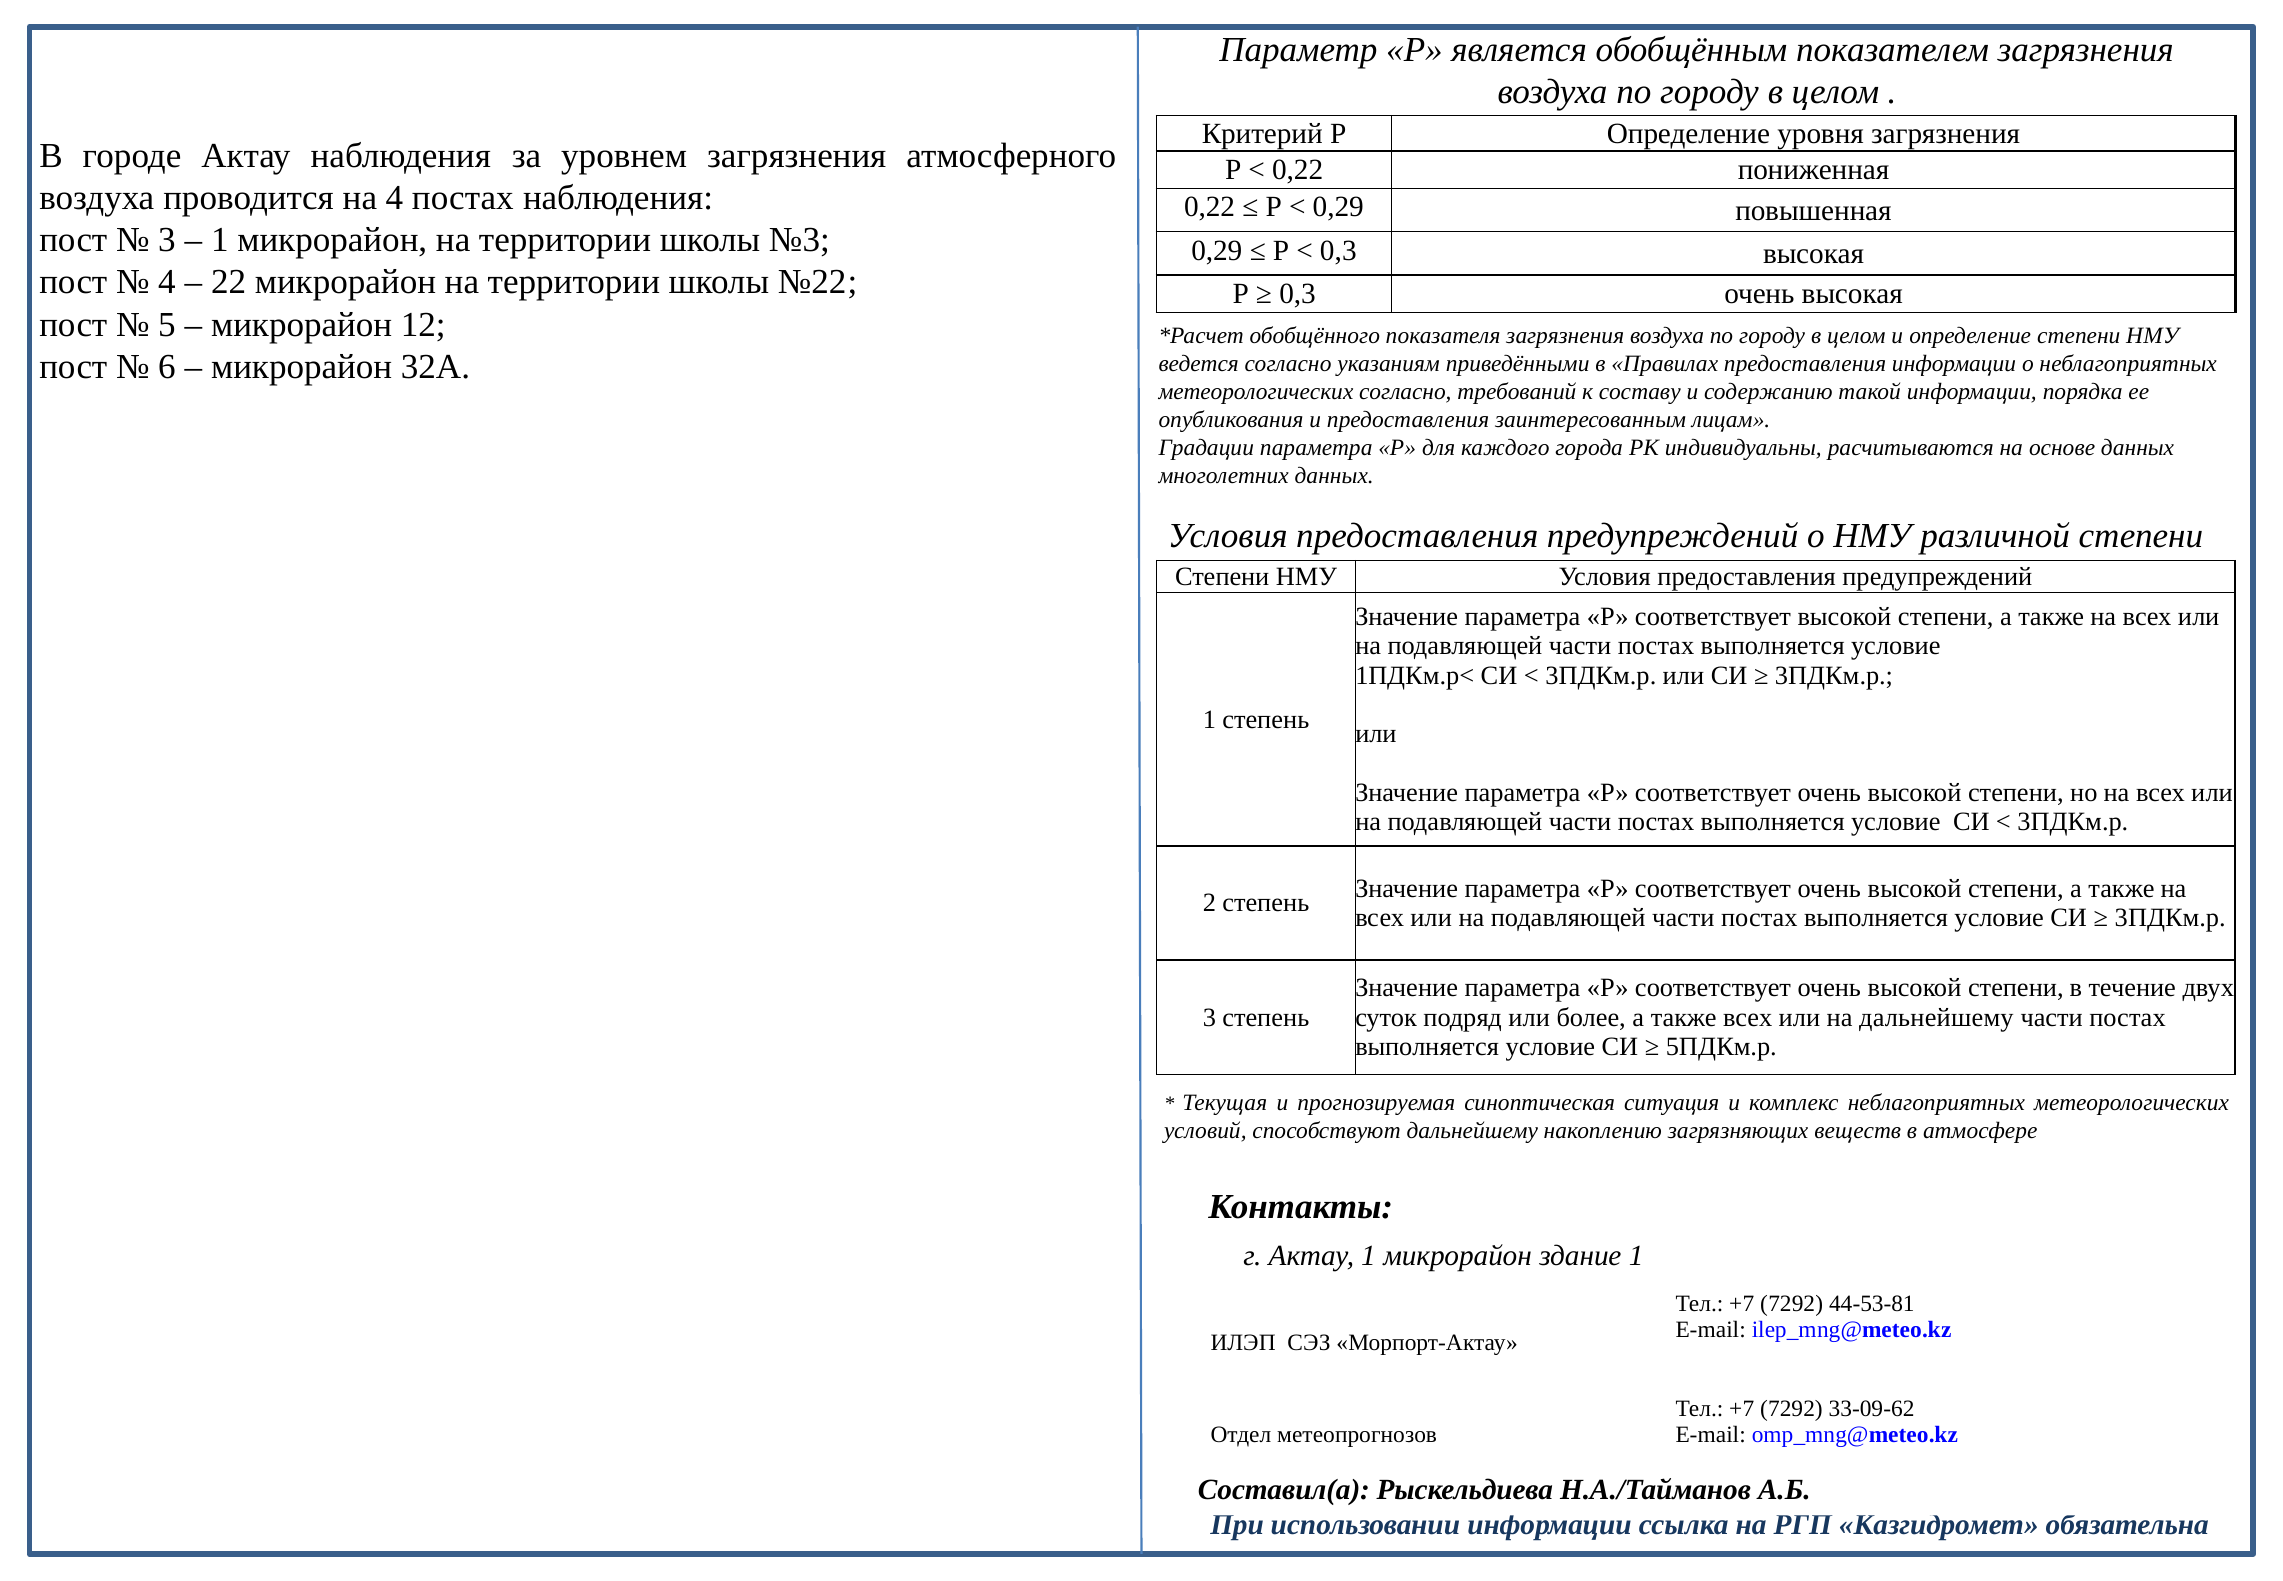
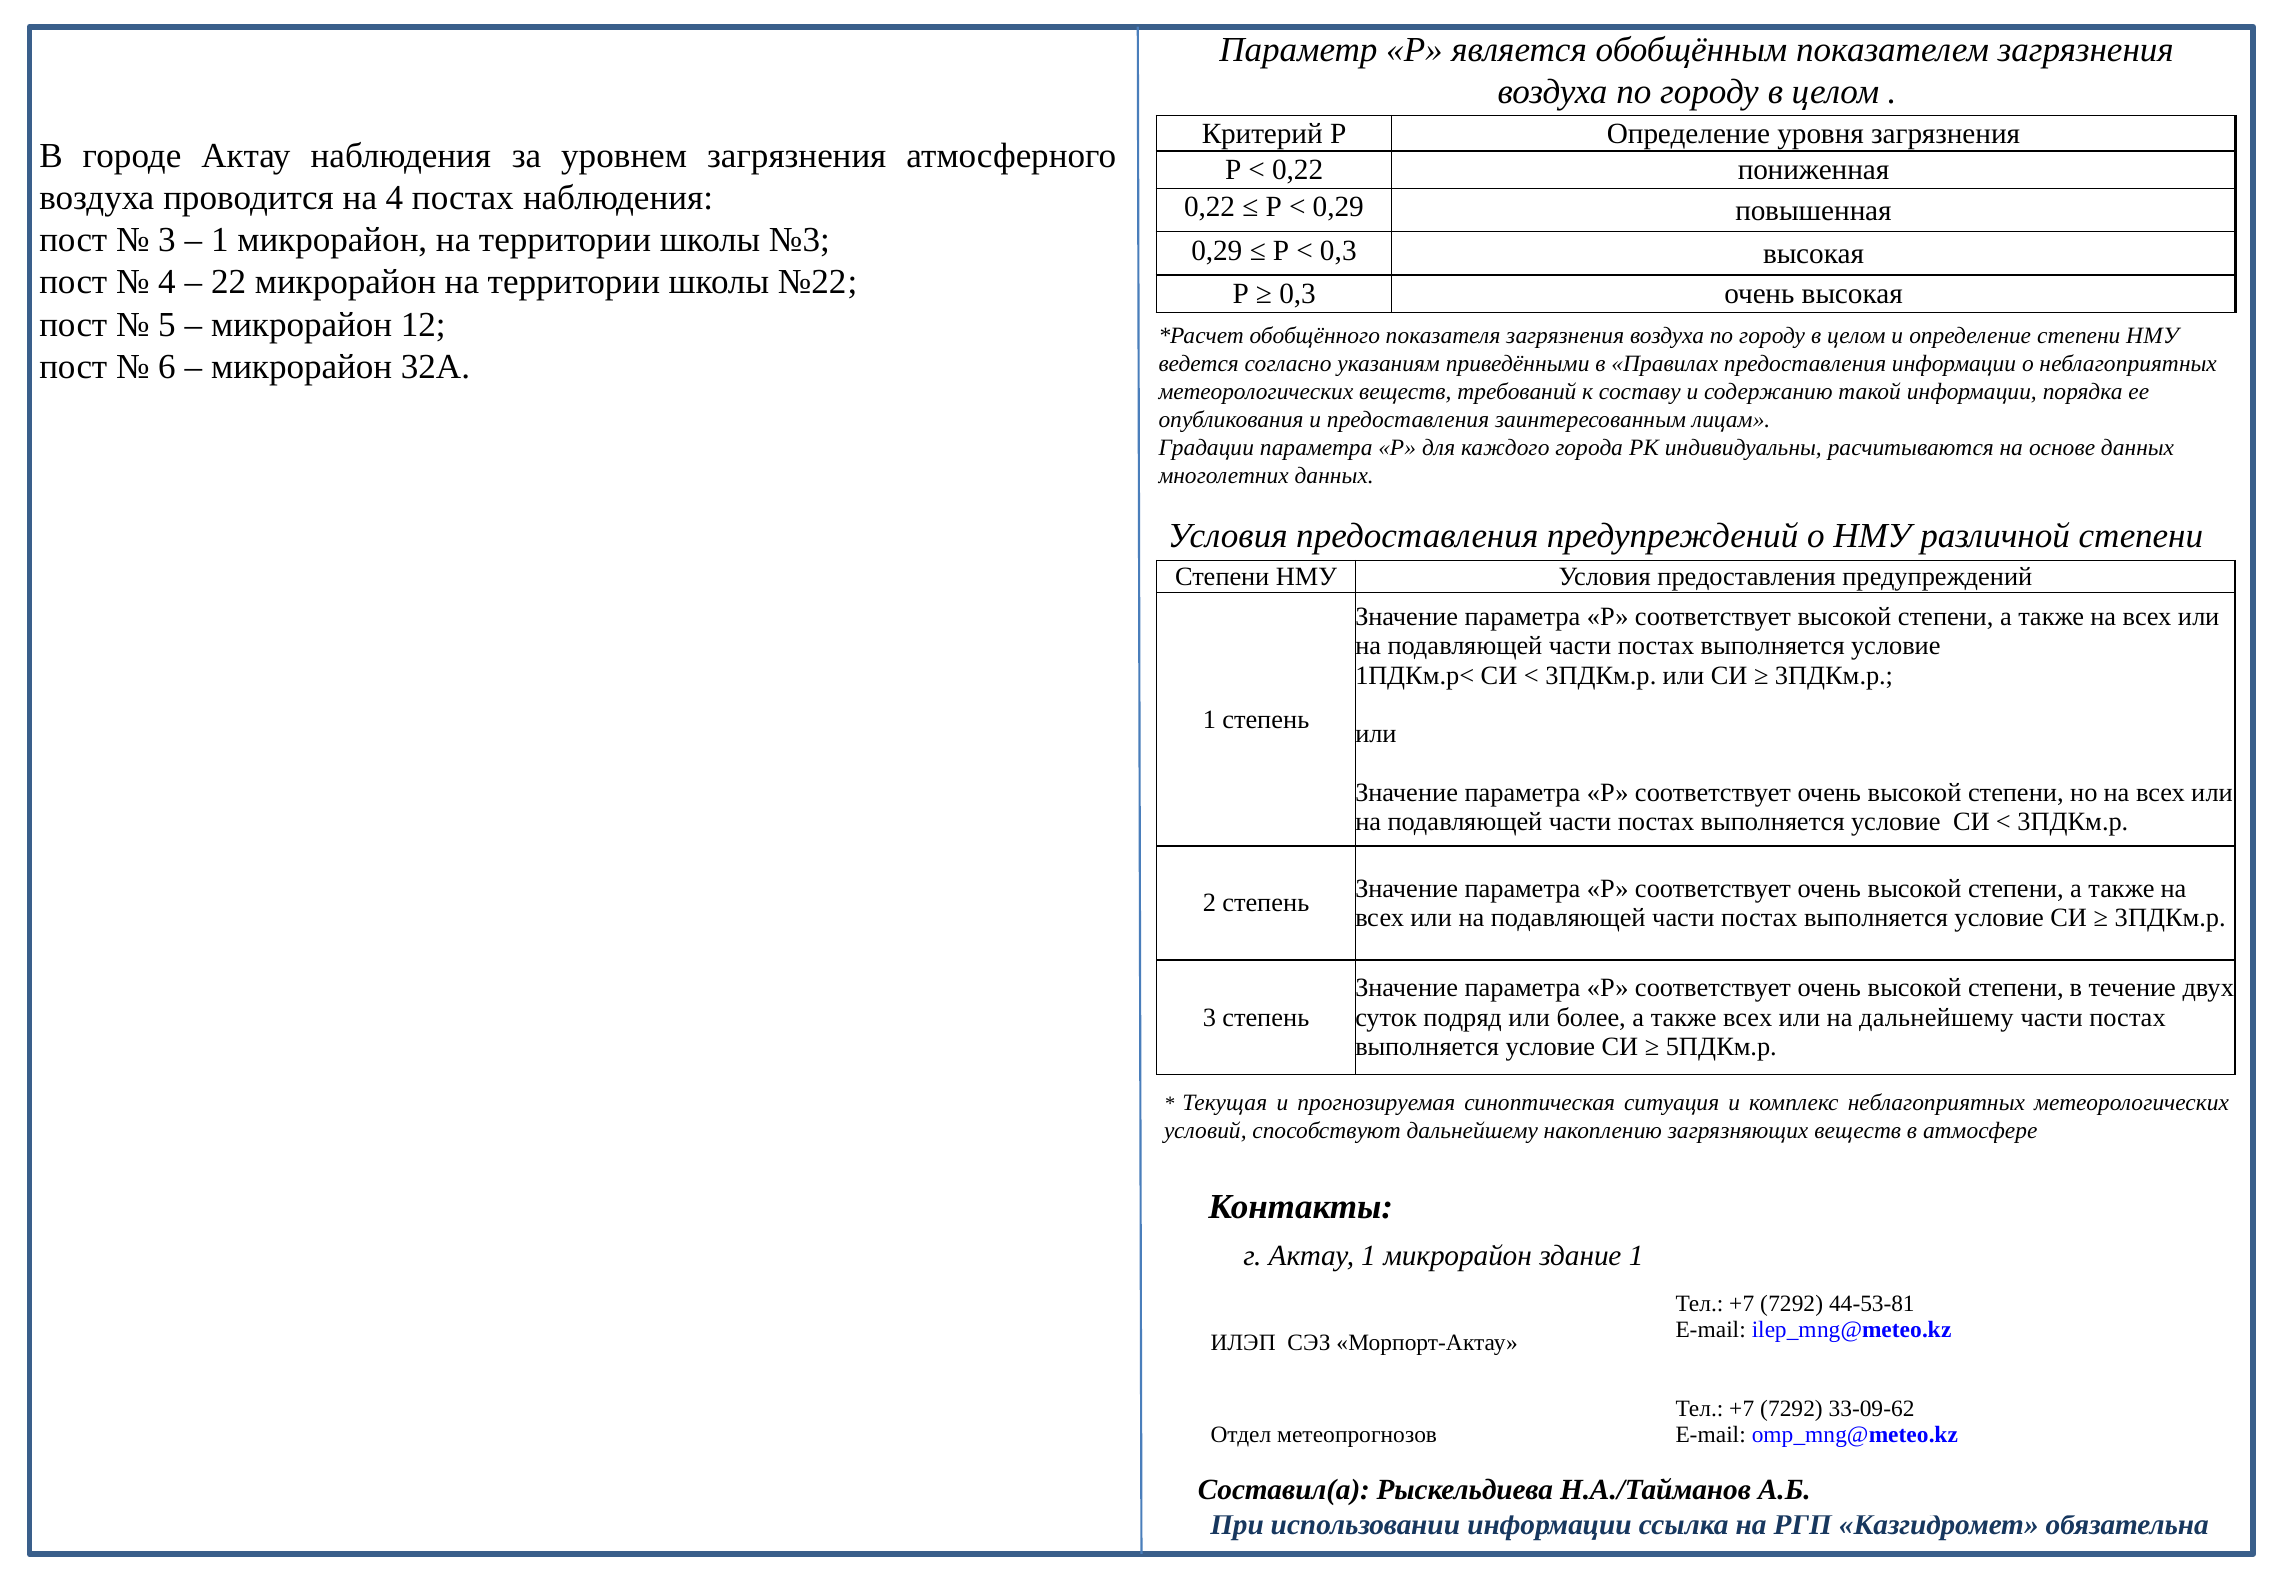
метеорологических согласно: согласно -> веществ
